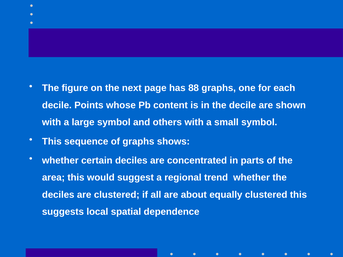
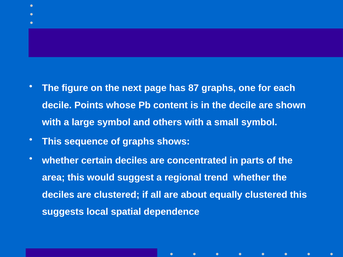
88: 88 -> 87
